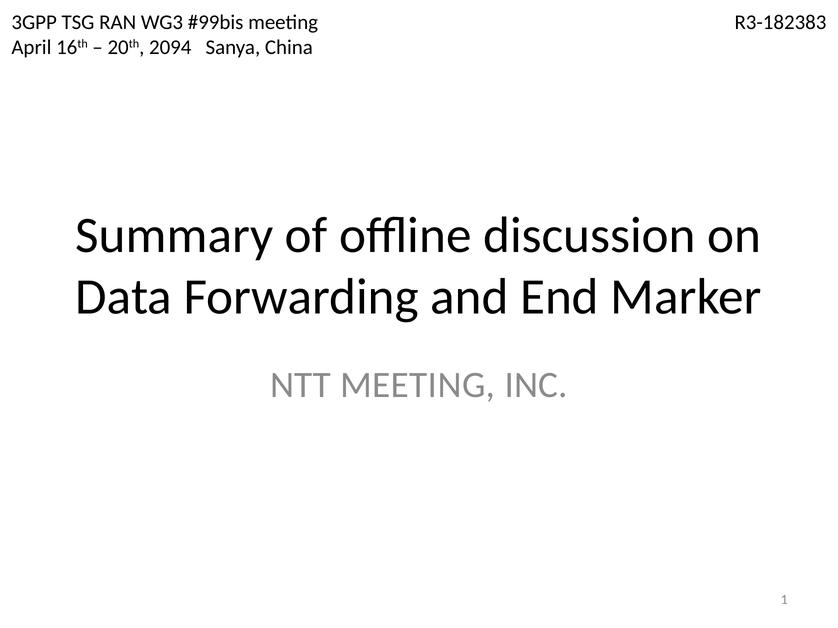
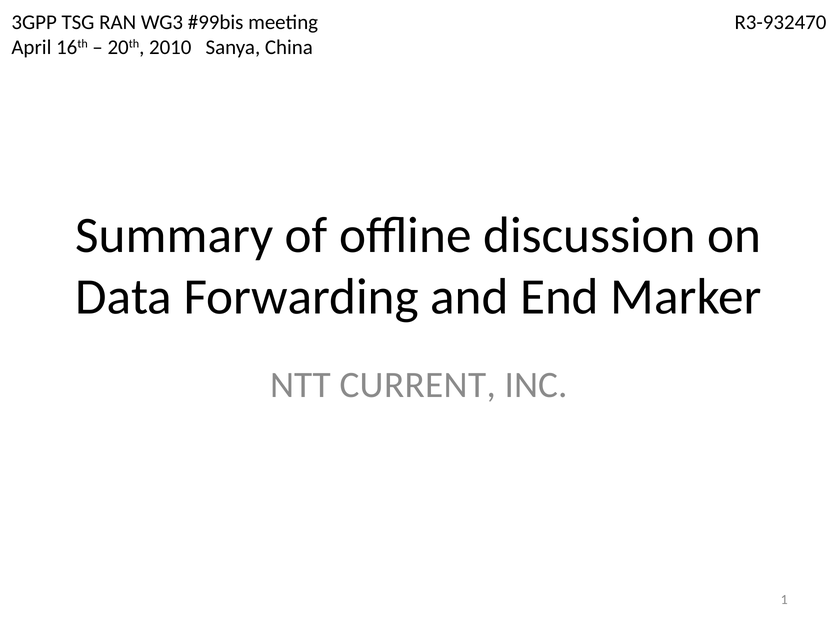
R3-182383: R3-182383 -> R3-932470
2094: 2094 -> 2010
NTT MEETING: MEETING -> CURRENT
